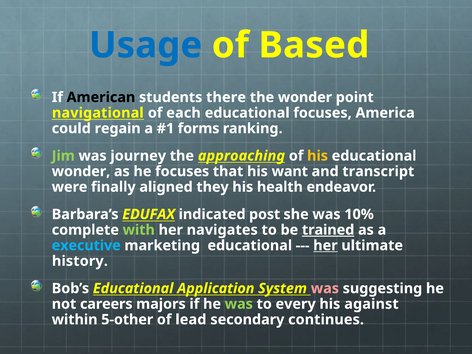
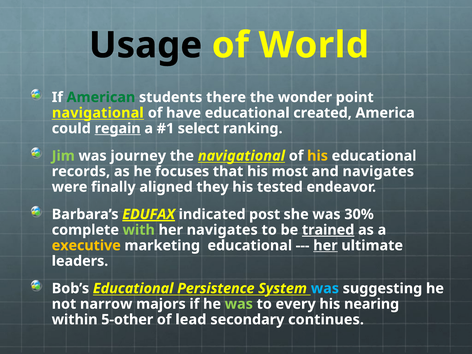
Usage colour: blue -> black
Based: Based -> World
American colour: black -> green
each: each -> have
educational focuses: focuses -> created
regain underline: none -> present
forms: forms -> select
the approaching: approaching -> navigational
wonder at (81, 171): wonder -> records
want: want -> most
and transcript: transcript -> navigates
health: health -> tested
EDUFAX underline: none -> present
10%: 10% -> 30%
executive colour: light blue -> yellow
history: history -> leaders
Application: Application -> Persistence
was at (325, 288) colour: pink -> light blue
careers: careers -> narrow
against: against -> nearing
